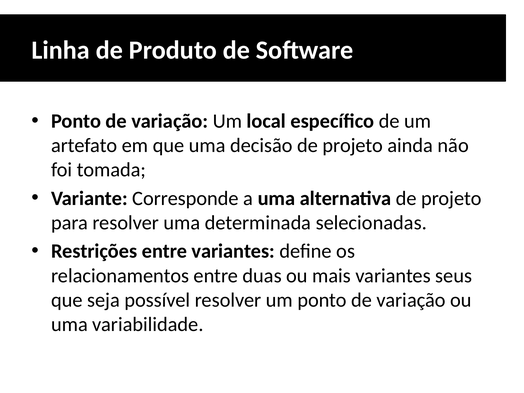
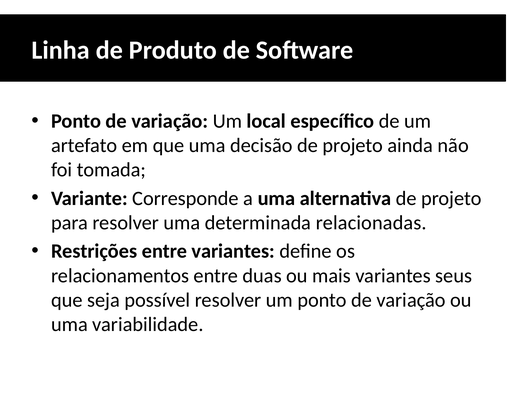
selecionadas: selecionadas -> relacionadas
